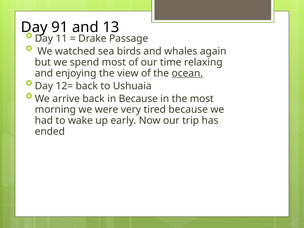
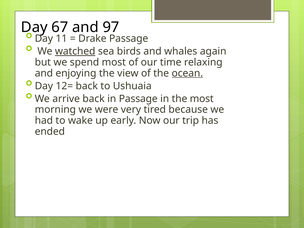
91: 91 -> 67
13: 13 -> 97
watched underline: none -> present
in Because: Because -> Passage
